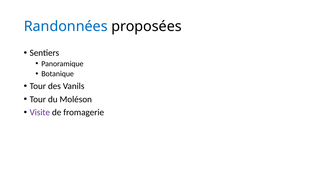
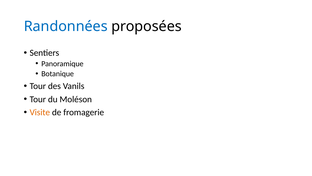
Visite colour: purple -> orange
